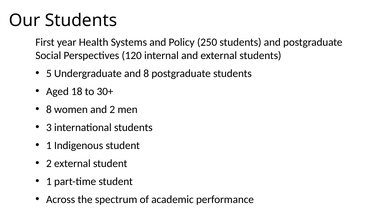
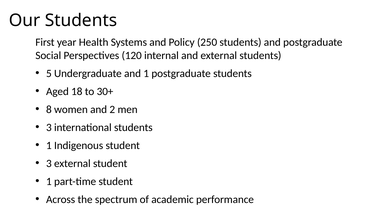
and 8: 8 -> 1
2 at (49, 164): 2 -> 3
